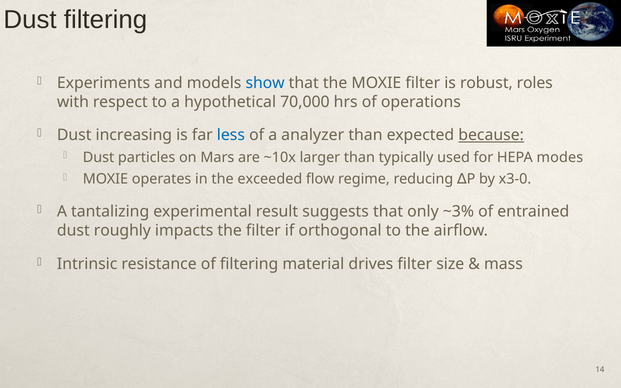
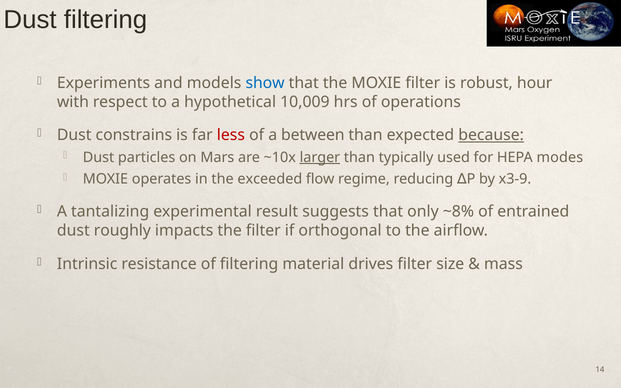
roles: roles -> hour
70,000: 70,000 -> 10,009
increasing: increasing -> constrains
less colour: blue -> red
analyzer: analyzer -> between
larger underline: none -> present
x3-0: x3-0 -> x3-9
~3%: ~3% -> ~8%
